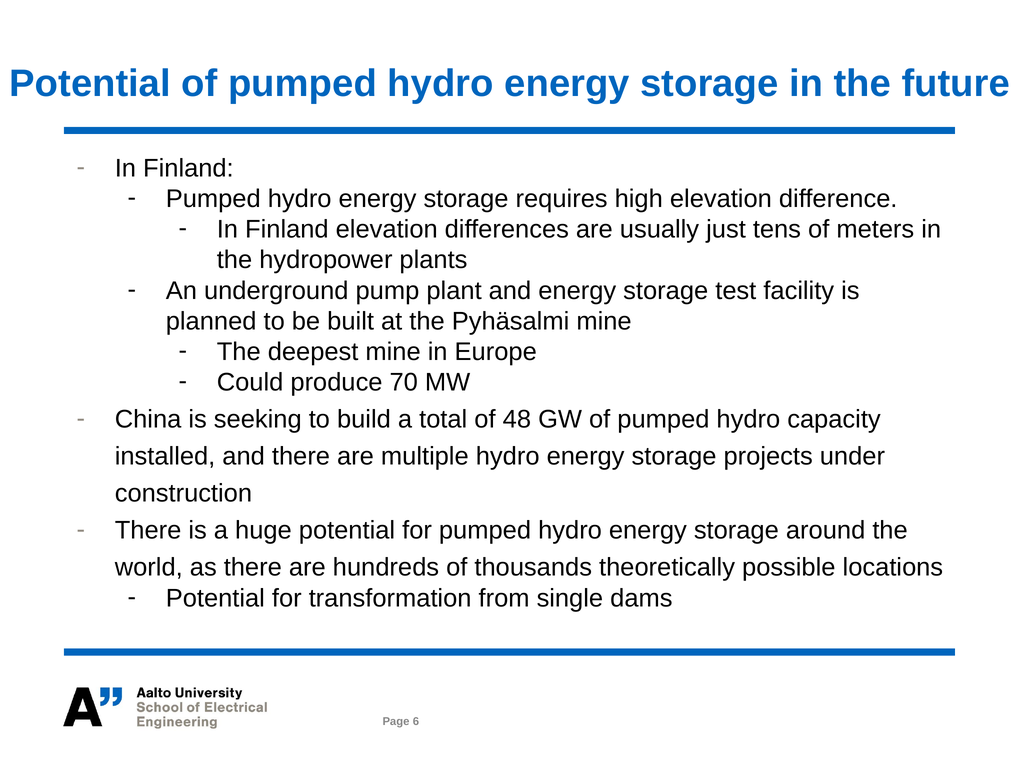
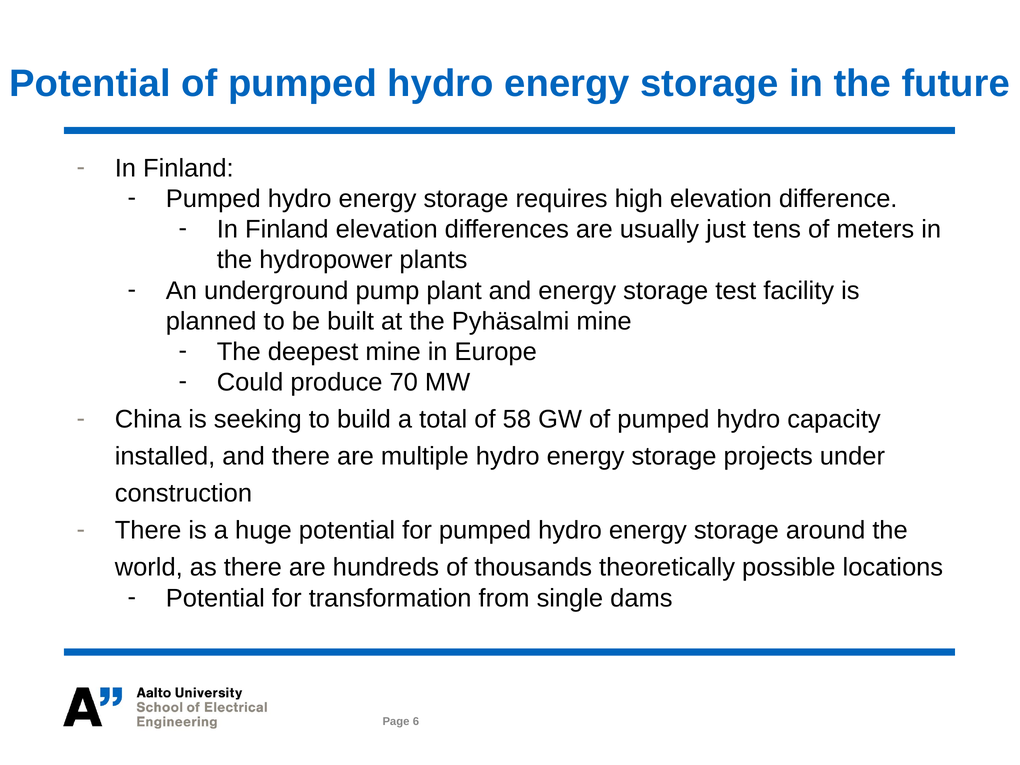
48: 48 -> 58
